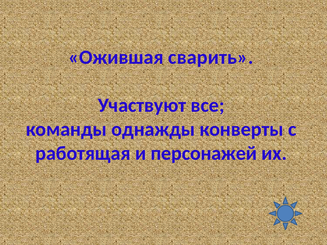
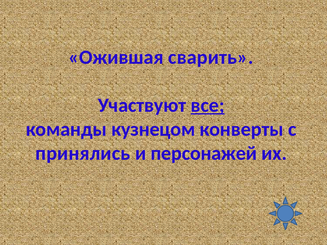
все underline: none -> present
однажды: однажды -> кузнецом
работящая: работящая -> принялись
